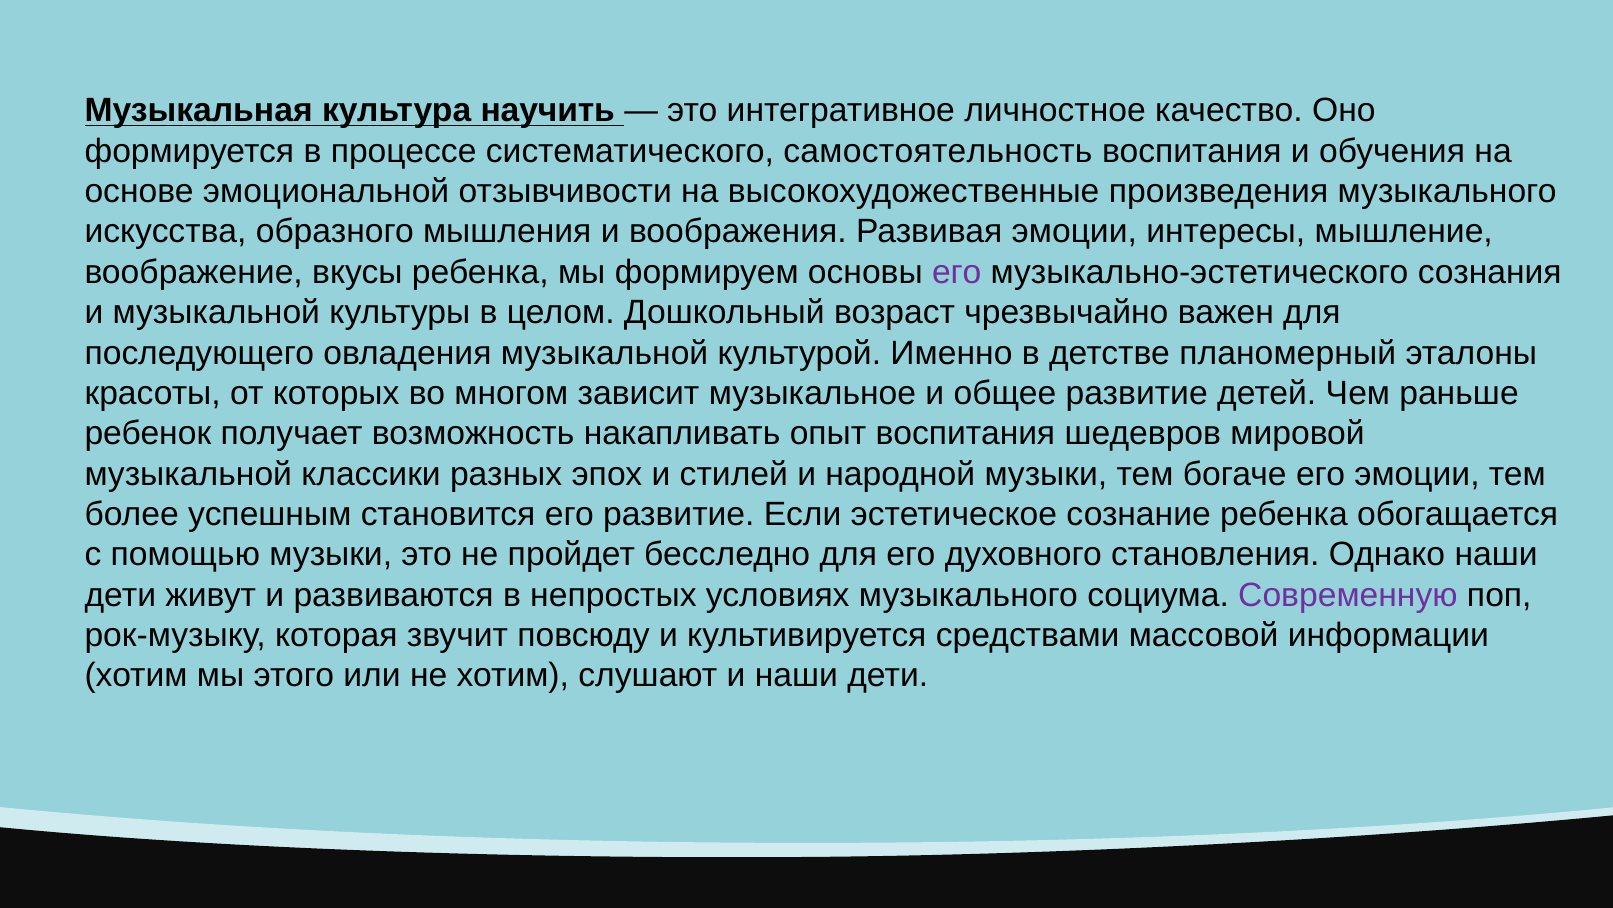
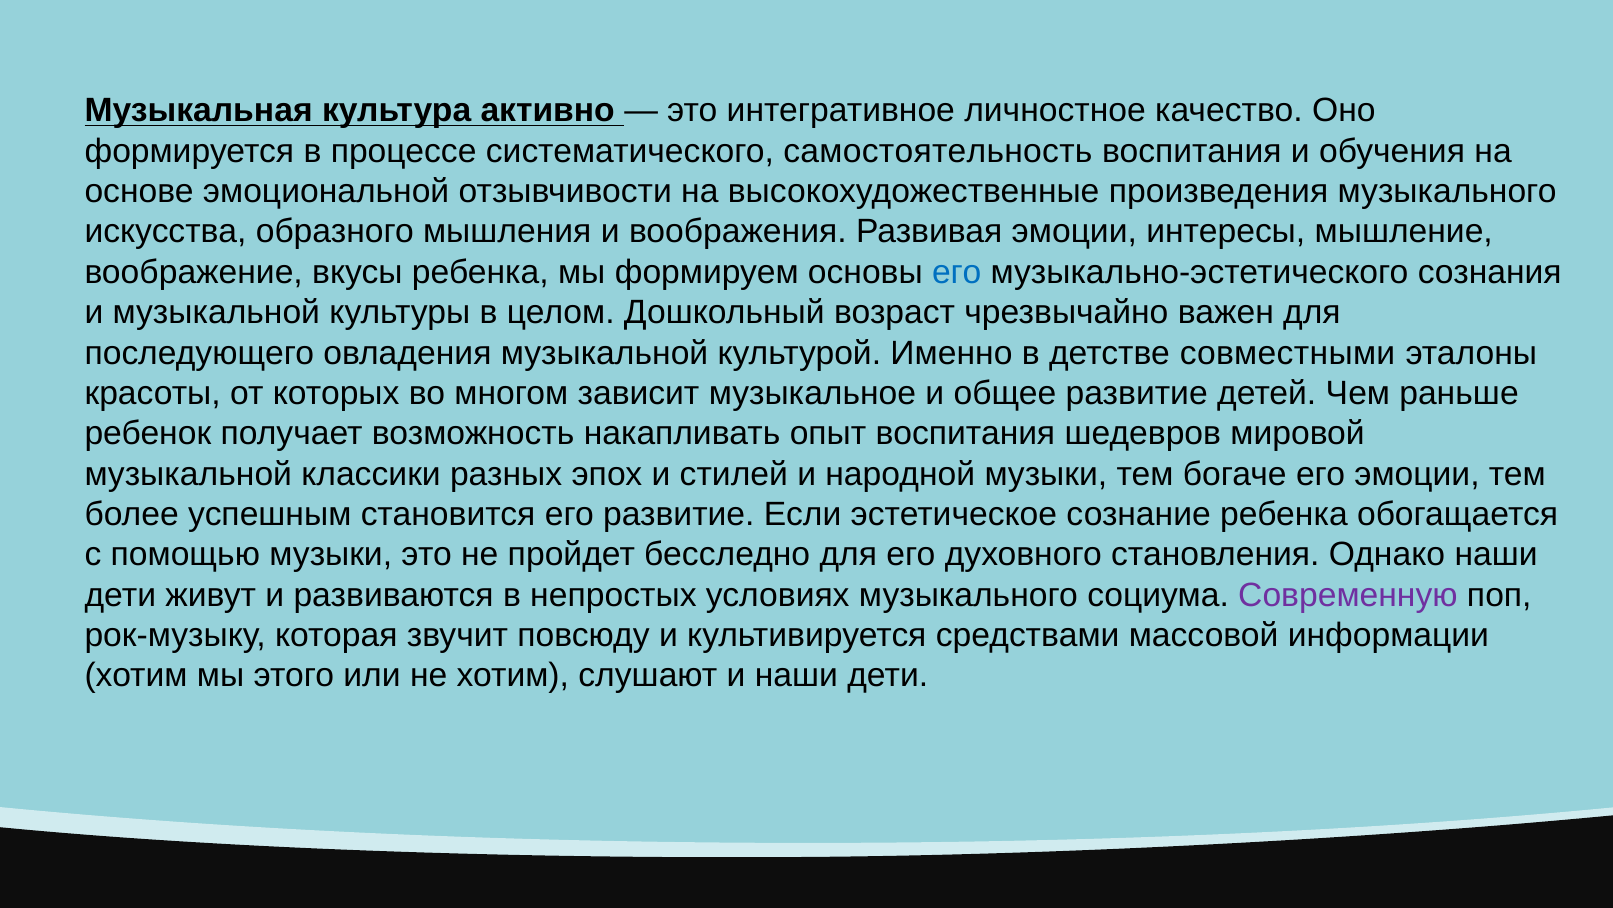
научить: научить -> активно
его at (957, 272) colour: purple -> blue
планомерный: планомерный -> совместными
